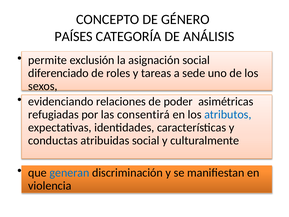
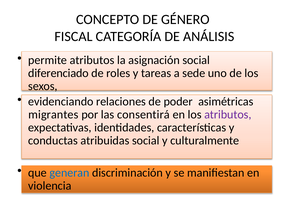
PAÍSES: PAÍSES -> FISCAL
permite exclusión: exclusión -> atributos
refugiadas: refugiadas -> migrantes
atributos at (228, 114) colour: blue -> purple
